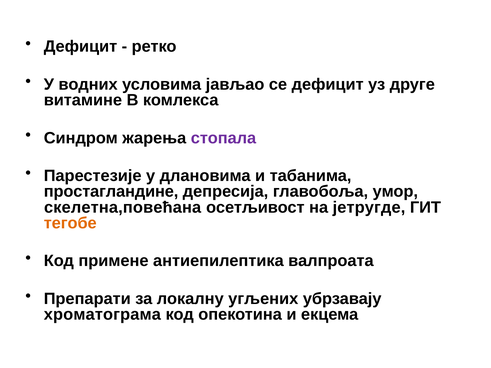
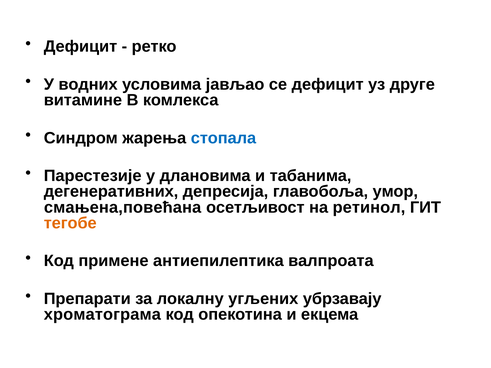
стопала colour: purple -> blue
простагландине: простагландине -> дегенеративних
скелетна,повећана: скелетна,повећана -> смањена,повећана
јетругде: јетругде -> ретинол
